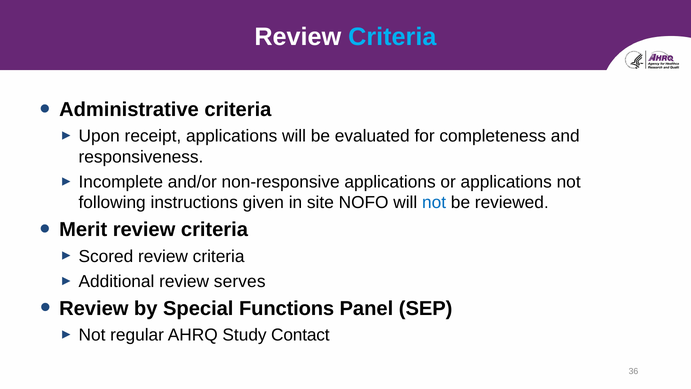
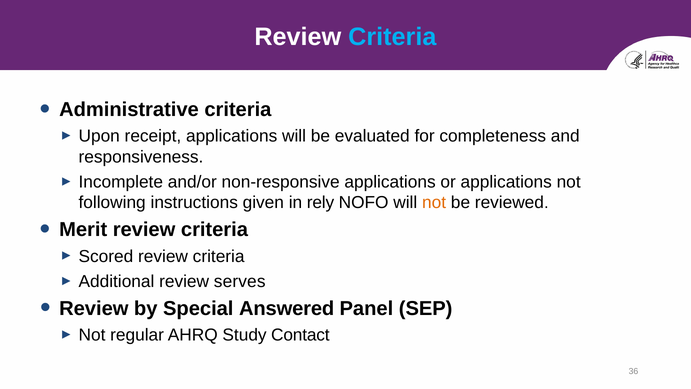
site: site -> rely
not at (434, 203) colour: blue -> orange
Functions: Functions -> Answered
